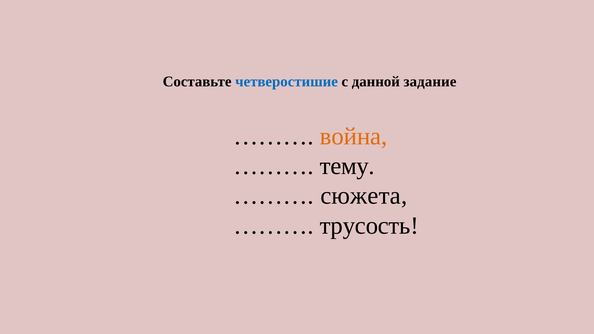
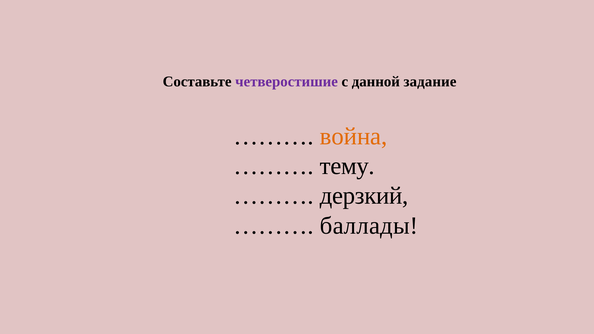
четверостишие colour: blue -> purple
сюжета: сюжета -> дерзкий
трусость: трусость -> баллады
